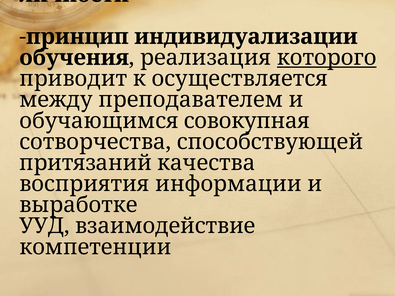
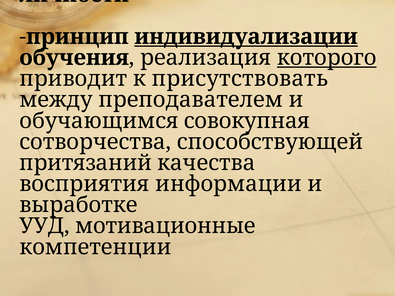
индивидуализации underline: none -> present
осуществляется: осуществляется -> присутствовать
взаимодействие: взаимодействие -> мотивационные
